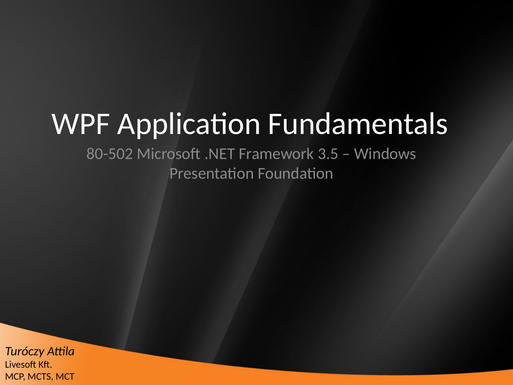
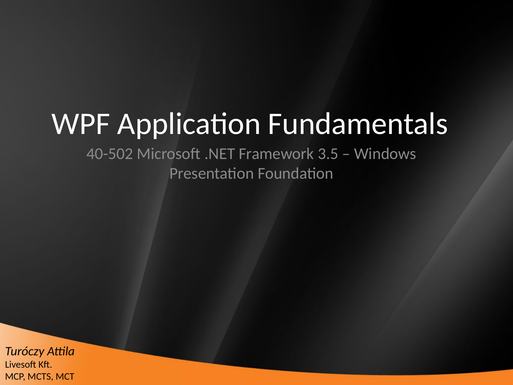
80-502: 80-502 -> 40-502
